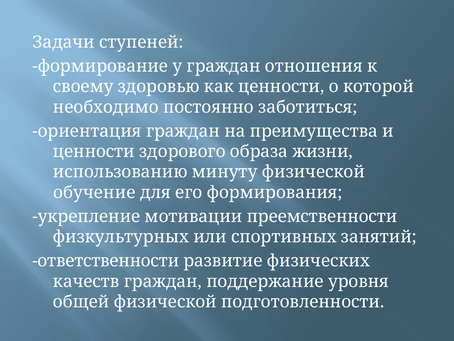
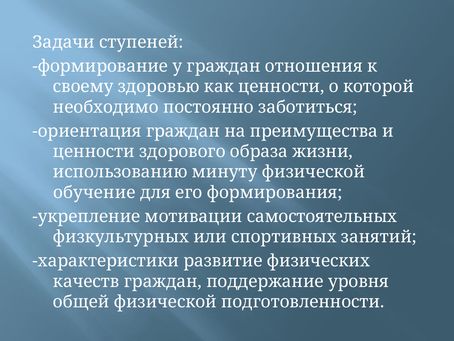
преемственности: преемственности -> самостоятельных
ответственности: ответственности -> характеристики
